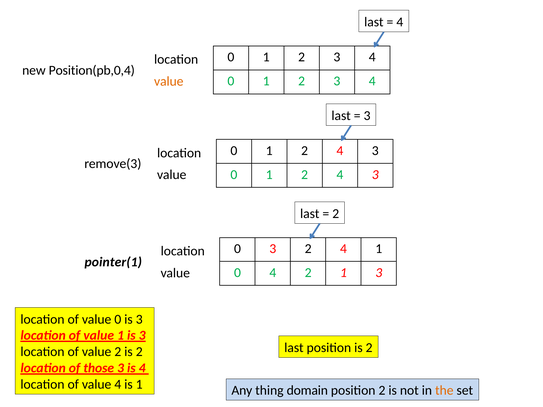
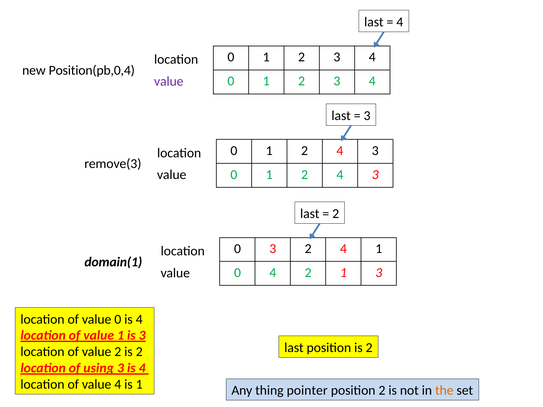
value at (169, 81) colour: orange -> purple
pointer(1: pointer(1 -> domain(1
0 is 3: 3 -> 4
those: those -> using
domain: domain -> pointer
